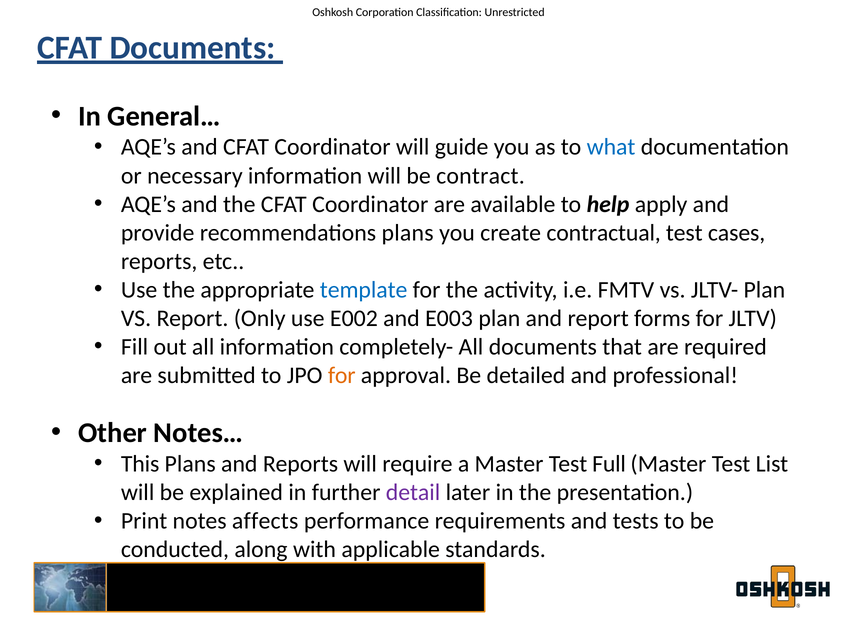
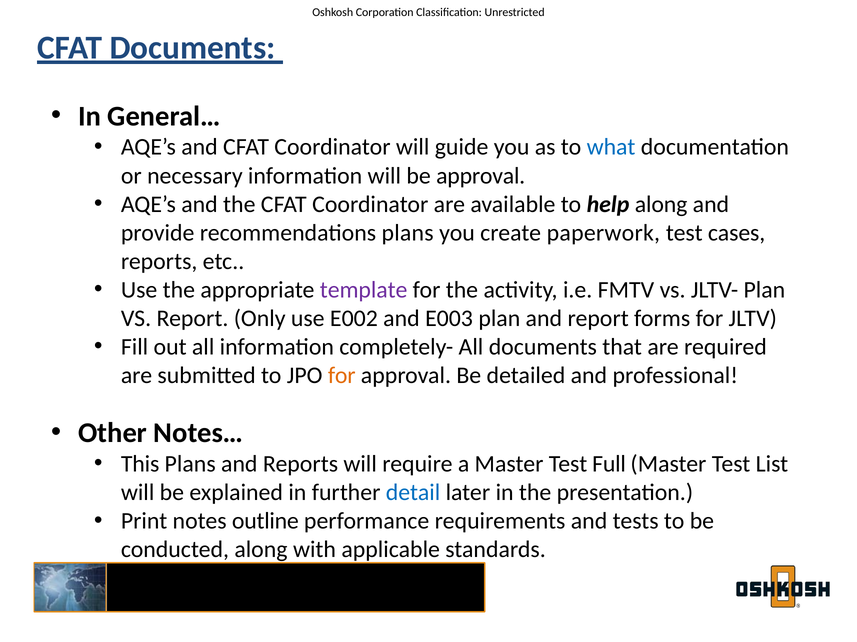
be contract: contract -> approval
help apply: apply -> along
contractual: contractual -> paperwork
template colour: blue -> purple
detail colour: purple -> blue
affects: affects -> outline
